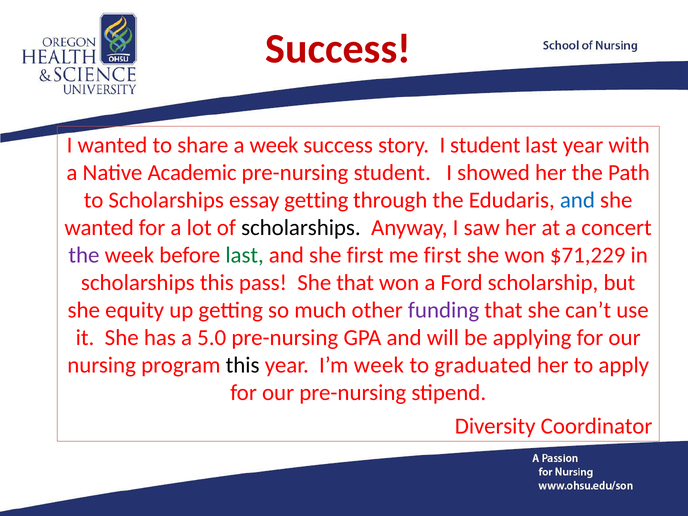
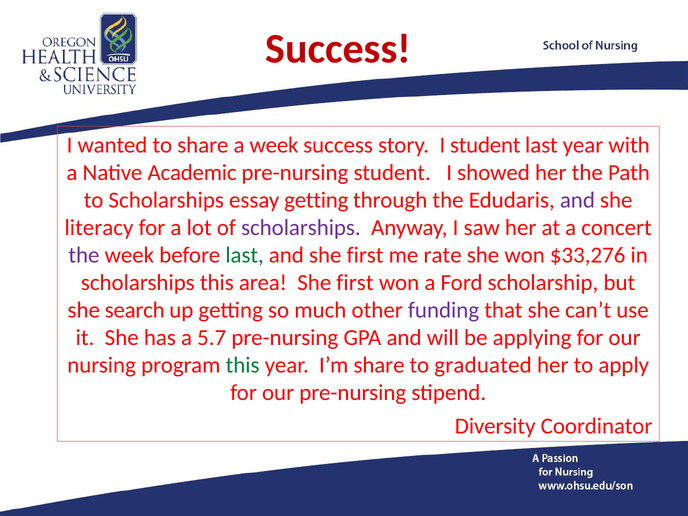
and at (577, 200) colour: blue -> purple
wanted at (99, 228): wanted -> literacy
scholarships at (301, 228) colour: black -> purple
me first: first -> rate
$71,229: $71,229 -> $33,276
pass: pass -> area
that at (355, 283): that -> first
equity: equity -> search
5.0: 5.0 -> 5.7
this at (243, 365) colour: black -> green
I’m week: week -> share
